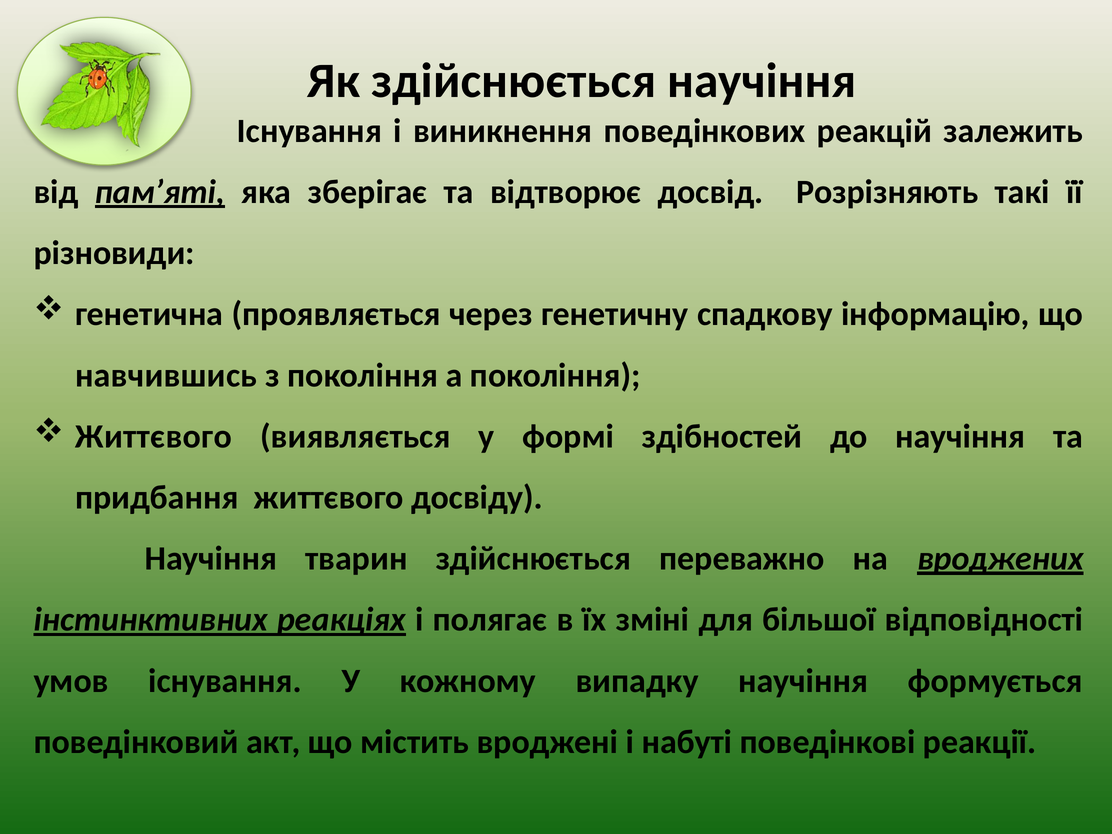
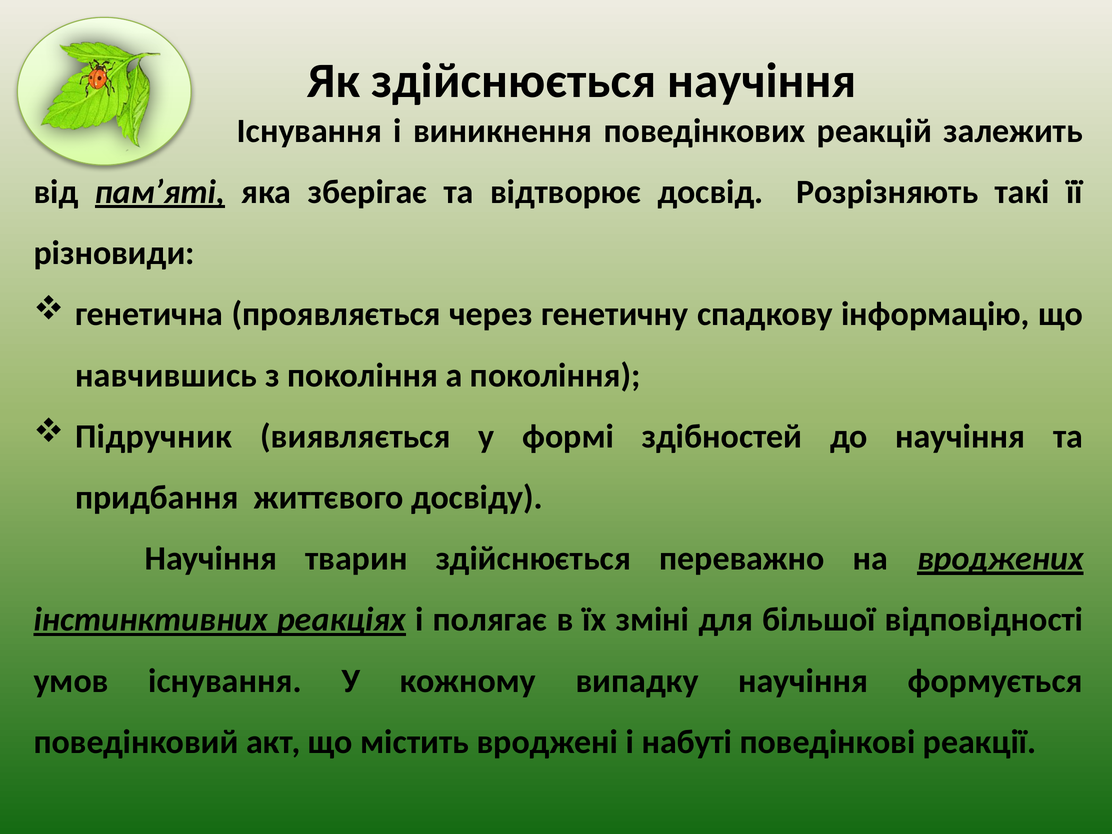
Життєвого at (154, 436): Життєвого -> Підручник
